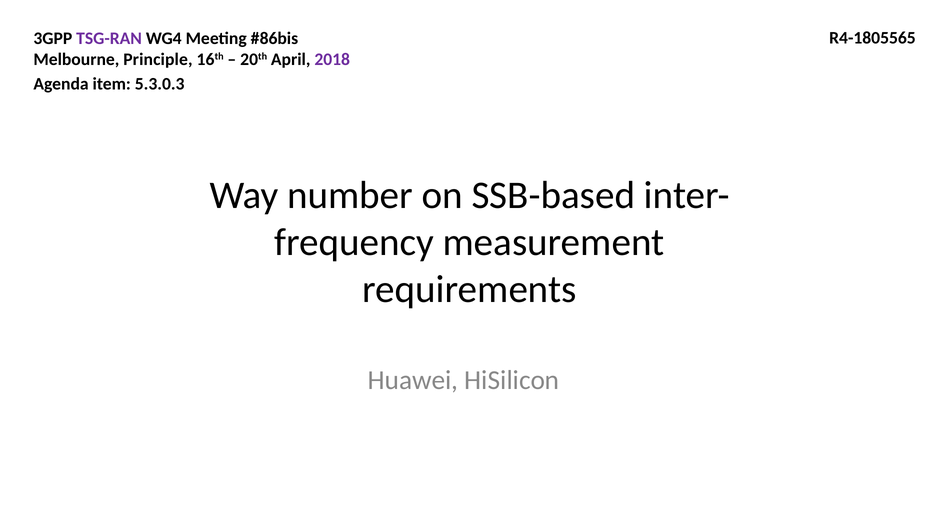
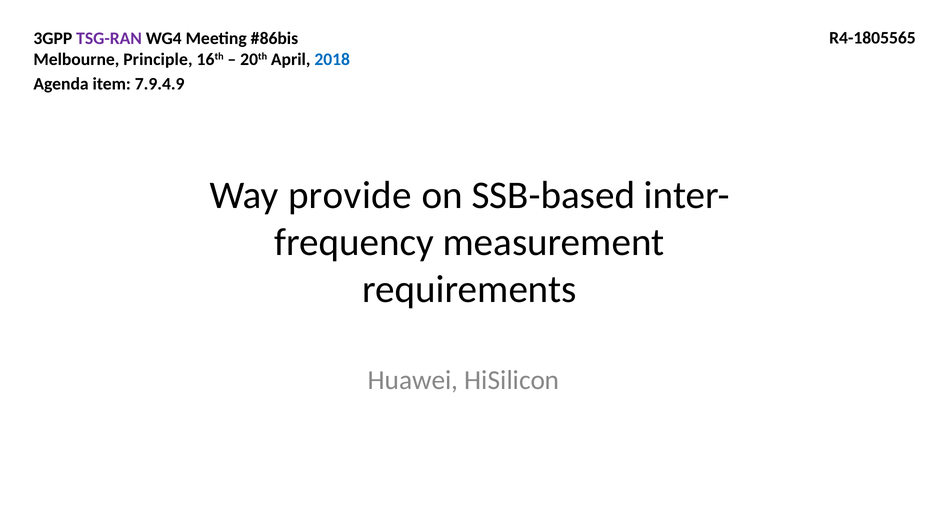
2018 colour: purple -> blue
5.3.0.3: 5.3.0.3 -> 7.9.4.9
number: number -> provide
